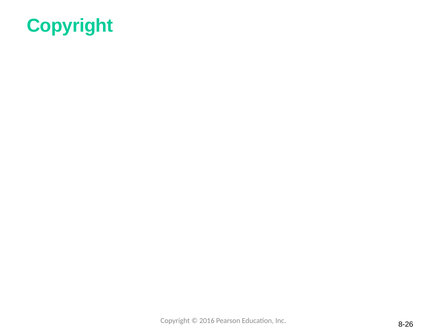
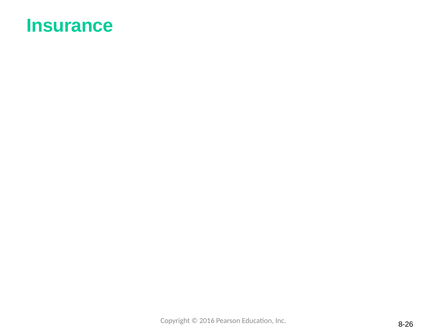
Copyright at (70, 25): Copyright -> Insurance
